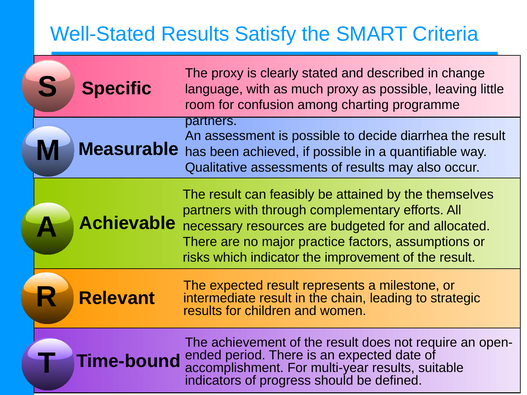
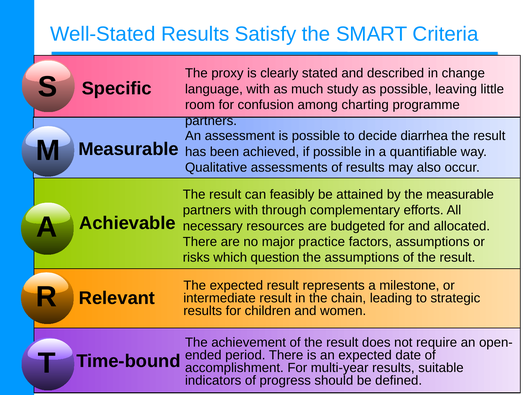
much proxy: proxy -> study
the themselves: themselves -> measurable
indicator: indicator -> question
the improvement: improvement -> assumptions
